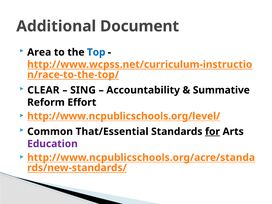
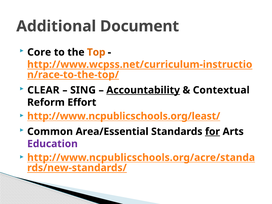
Area: Area -> Core
Top colour: blue -> orange
Accountability underline: none -> present
Summative: Summative -> Contextual
http://www.ncpublicschools.org/level/: http://www.ncpublicschools.org/level/ -> http://www.ncpublicschools.org/least/
That/Essential: That/Essential -> Area/Essential
